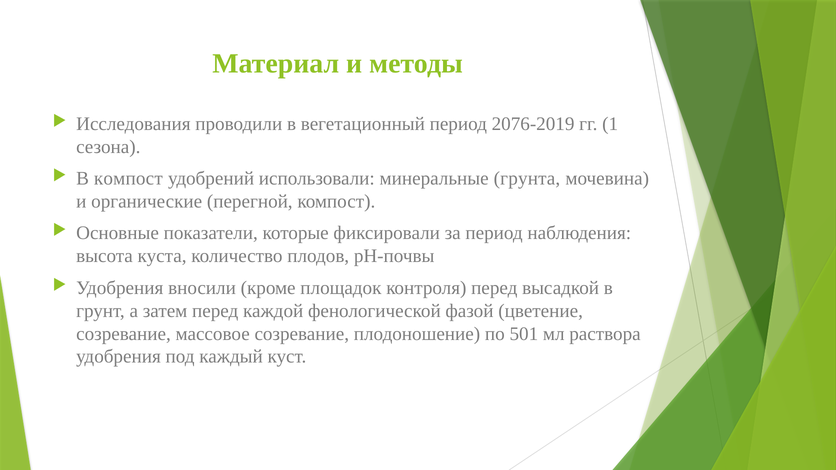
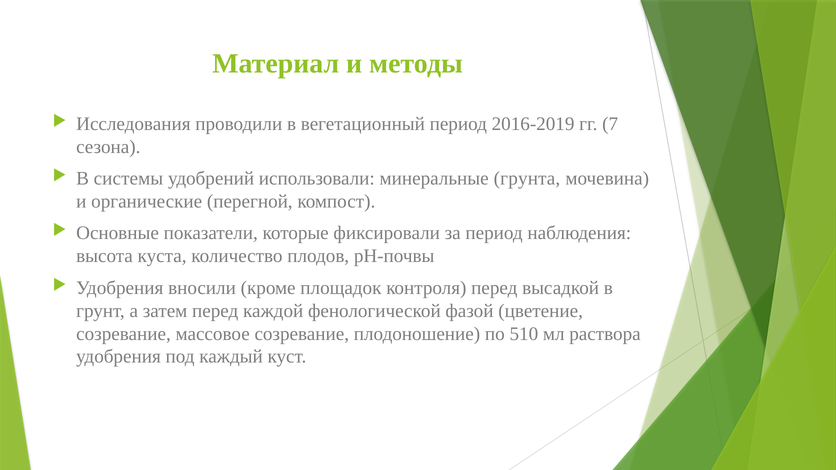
2076-2019: 2076-2019 -> 2016-2019
1: 1 -> 7
В компост: компост -> системы
501: 501 -> 510
